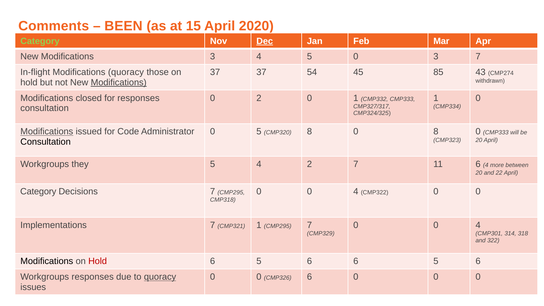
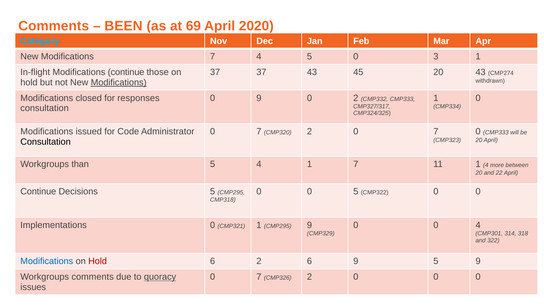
15: 15 -> 69
Category at (40, 41) colour: light green -> light blue
Dec underline: present -> none
Modifications 3: 3 -> 7
3 7: 7 -> 1
Modifications quoracy: quoracy -> continue
37 54: 54 -> 43
45 85: 85 -> 20
0 2: 2 -> 9
0 1: 1 -> 2
Modifications at (47, 132) underline: present -> none
5 at (259, 132): 5 -> 7
CMP320 8: 8 -> 2
8 at (436, 132): 8 -> 7
they: they -> than
4 2: 2 -> 1
11 6: 6 -> 1
Category at (38, 192): Category -> Continue
Decisions 7: 7 -> 5
4 at (356, 192): 4 -> 5
Implementations 7: 7 -> 0
CMP295 7: 7 -> 9
Modifications at (47, 261) colour: black -> blue
5 at (259, 261): 5 -> 2
6 6: 6 -> 9
6 at (478, 261): 6 -> 9
Workgroups responses: responses -> comments
0 at (259, 277): 0 -> 7
CMP326 6: 6 -> 2
